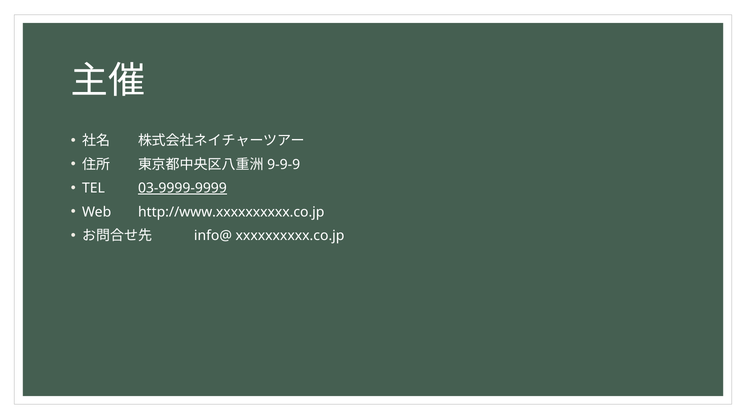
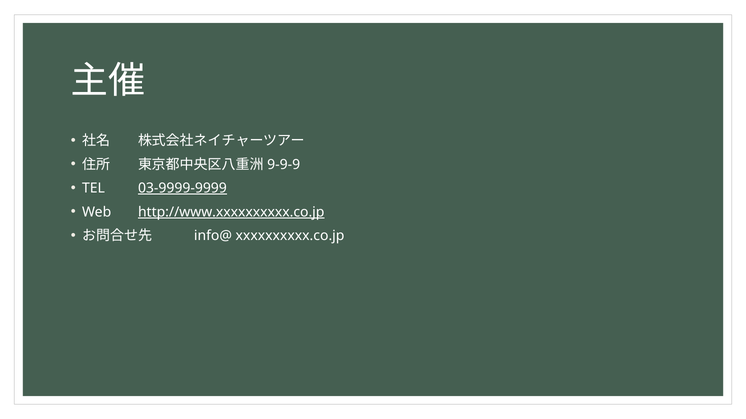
http://www.xxxxxxxxxx.co.jp underline: none -> present
